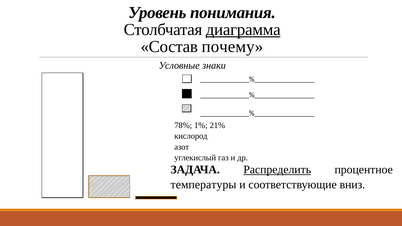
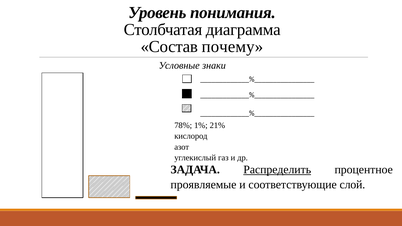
диаграмма underline: present -> none
температуры: температуры -> проявляемые
вниз: вниз -> слой
